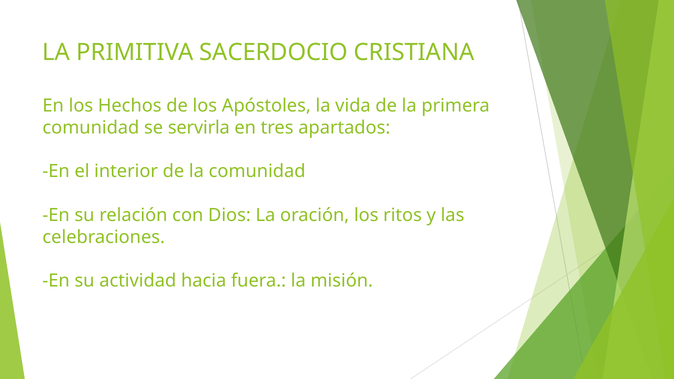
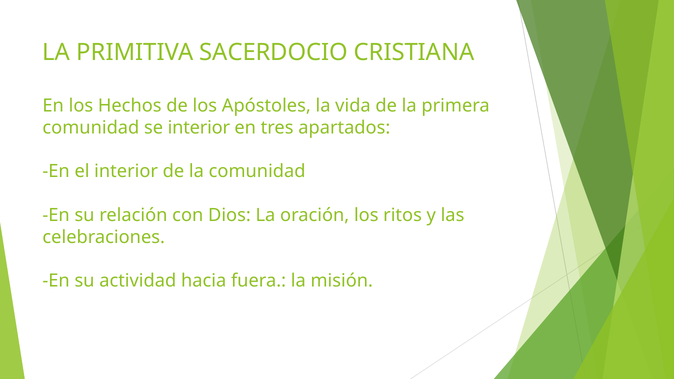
se servirla: servirla -> interior
